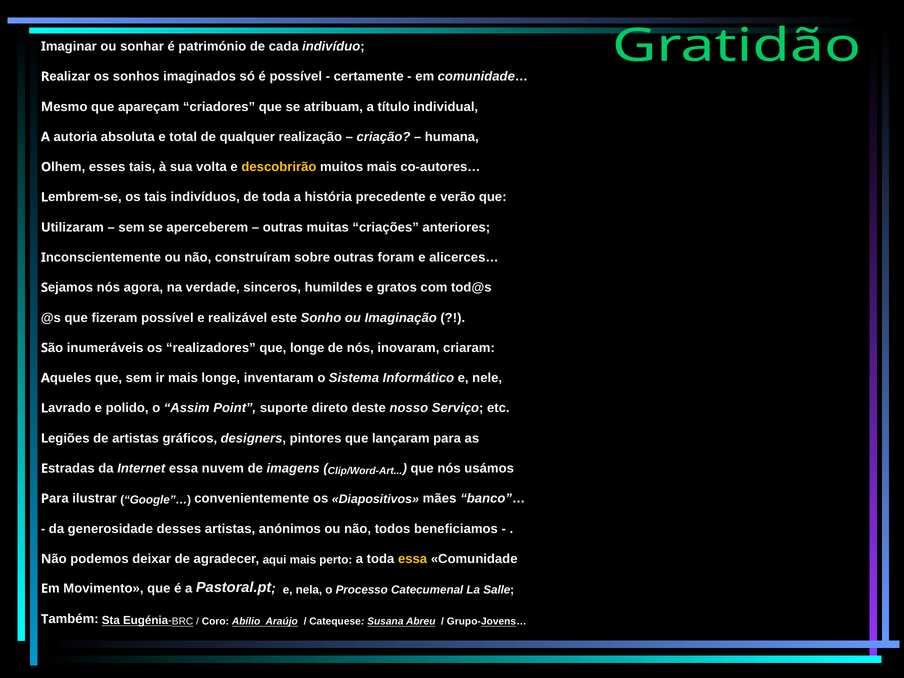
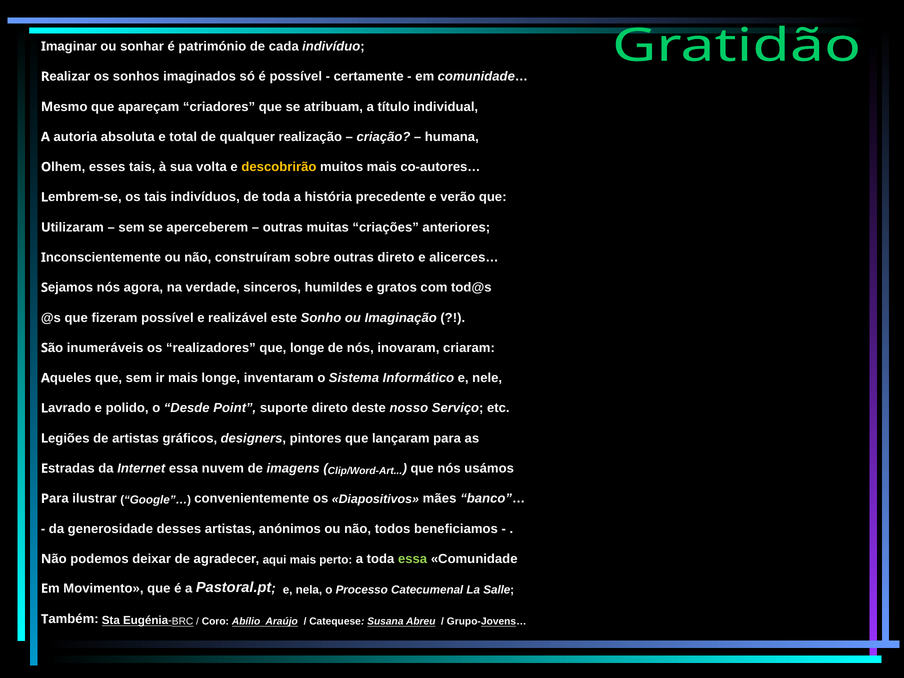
outras foram: foram -> direto
Assim: Assim -> Desde
essa at (413, 559) colour: yellow -> light green
